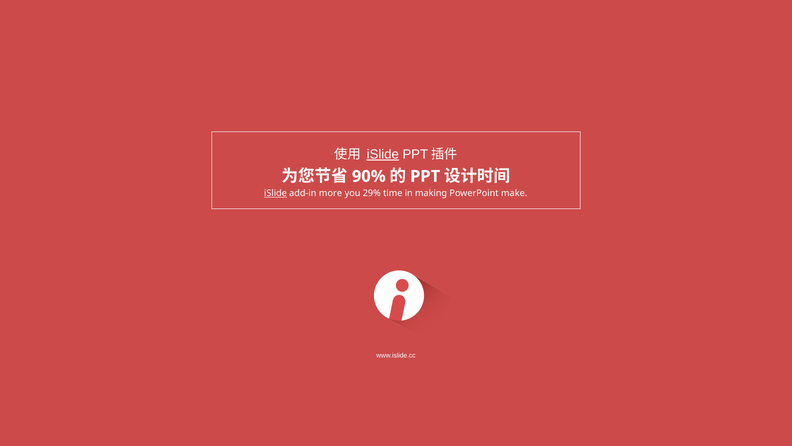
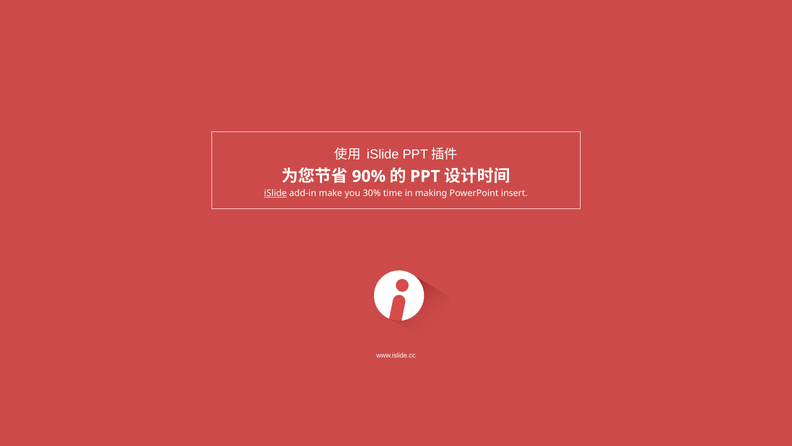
iSlide at (383, 154) underline: present -> none
more: more -> make
29%: 29% -> 30%
make: make -> insert
